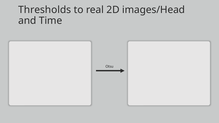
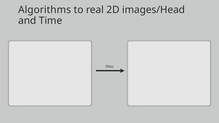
Thresholds: Thresholds -> Algorithms
